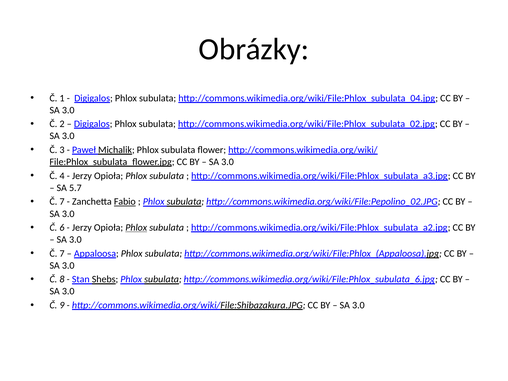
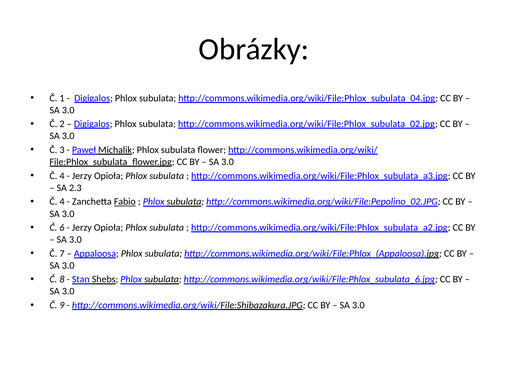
5.7: 5.7 -> 2.3
7 at (62, 202): 7 -> 4
Phlox at (136, 228) underline: present -> none
